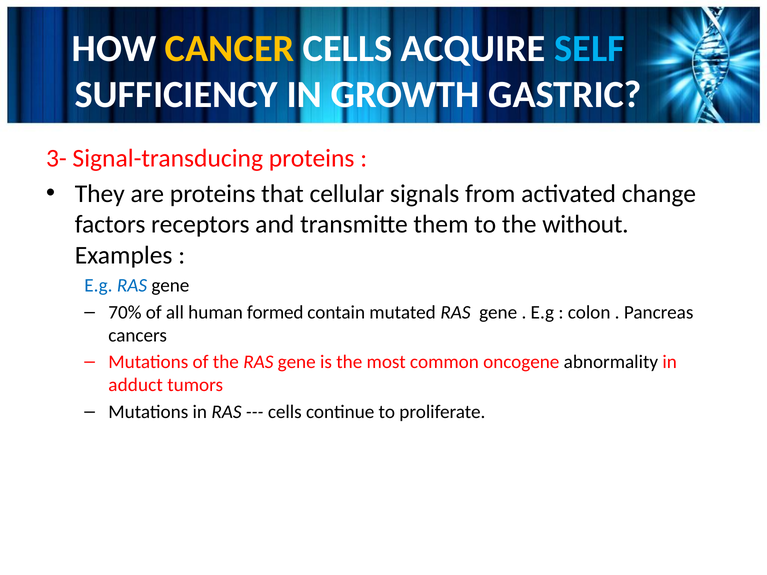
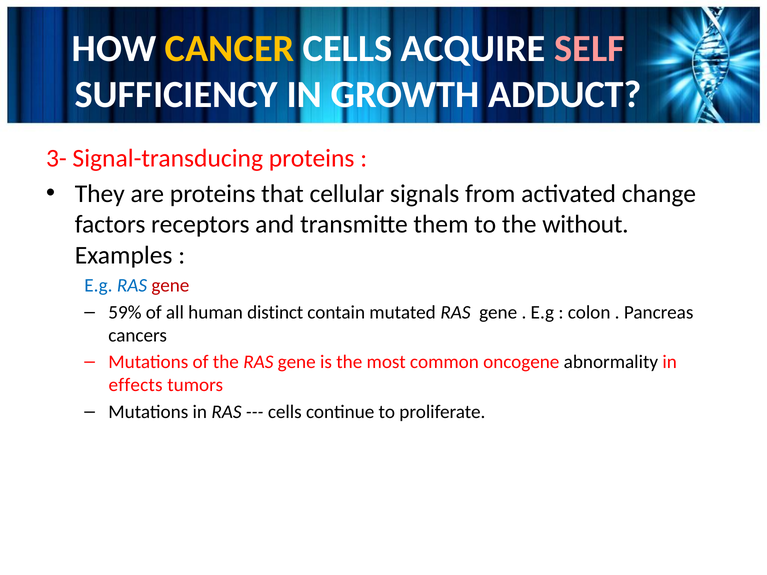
SELF colour: light blue -> pink
GASTRIC: GASTRIC -> ADDUCT
gene at (170, 286) colour: black -> red
70%: 70% -> 59%
formed: formed -> distinct
adduct: adduct -> effects
